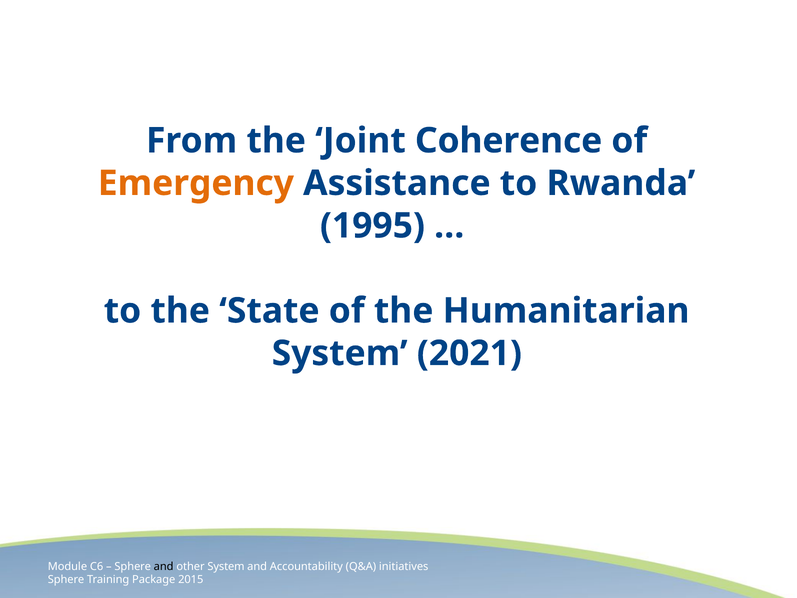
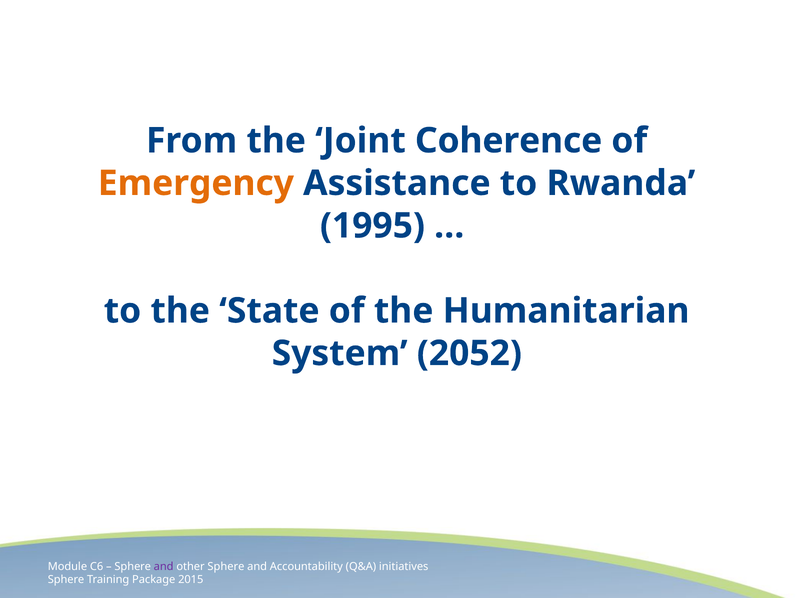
2021: 2021 -> 2052
and at (164, 566) colour: black -> purple
other System: System -> Sphere
